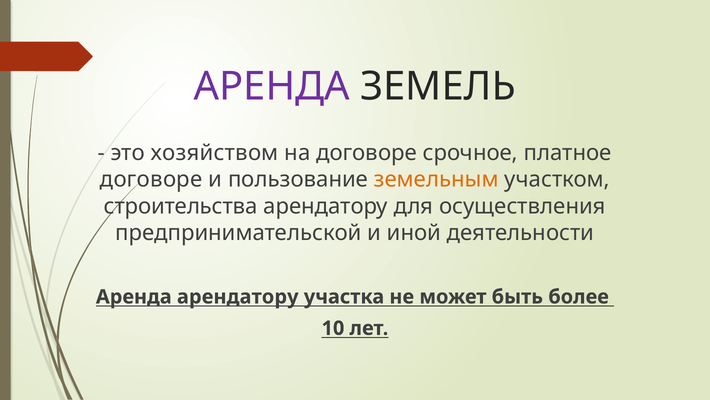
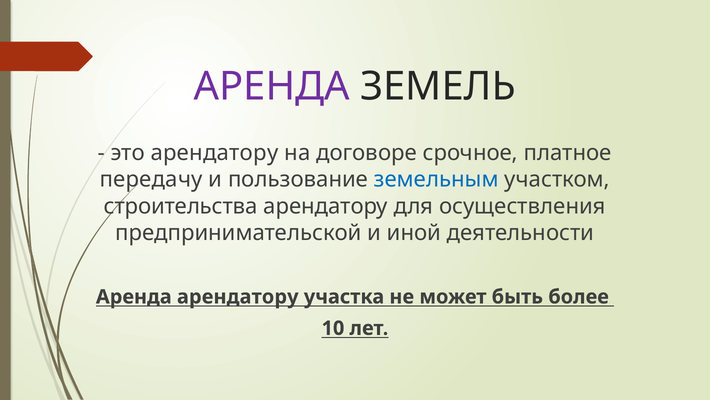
это хозяйством: хозяйством -> арендатору
договоре at (151, 179): договоре -> передачу
земельным colour: orange -> blue
